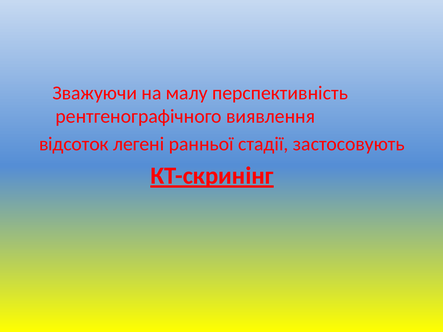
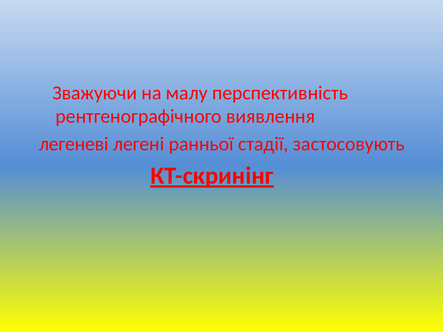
відсоток: відсоток -> легеневі
